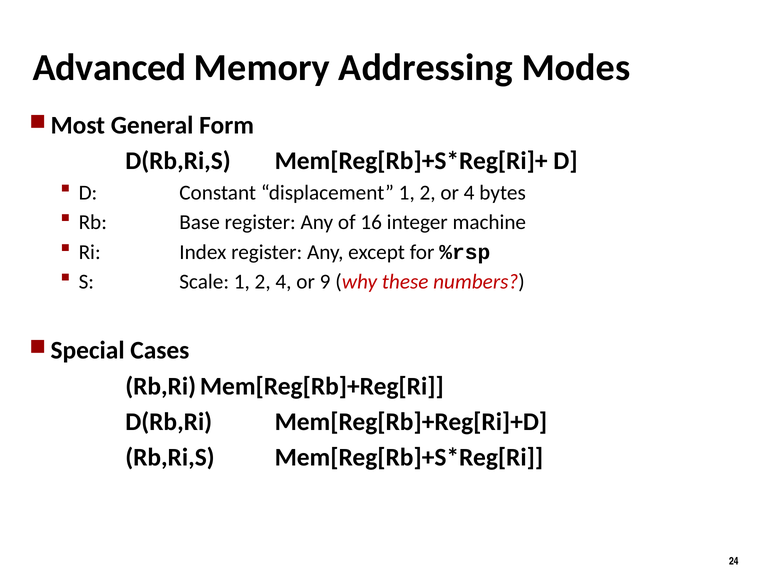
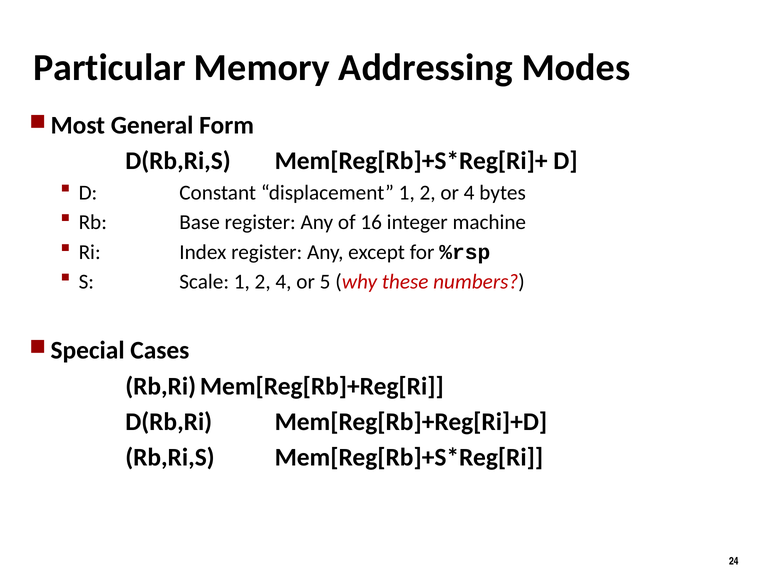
Advanced: Advanced -> Particular
9: 9 -> 5
